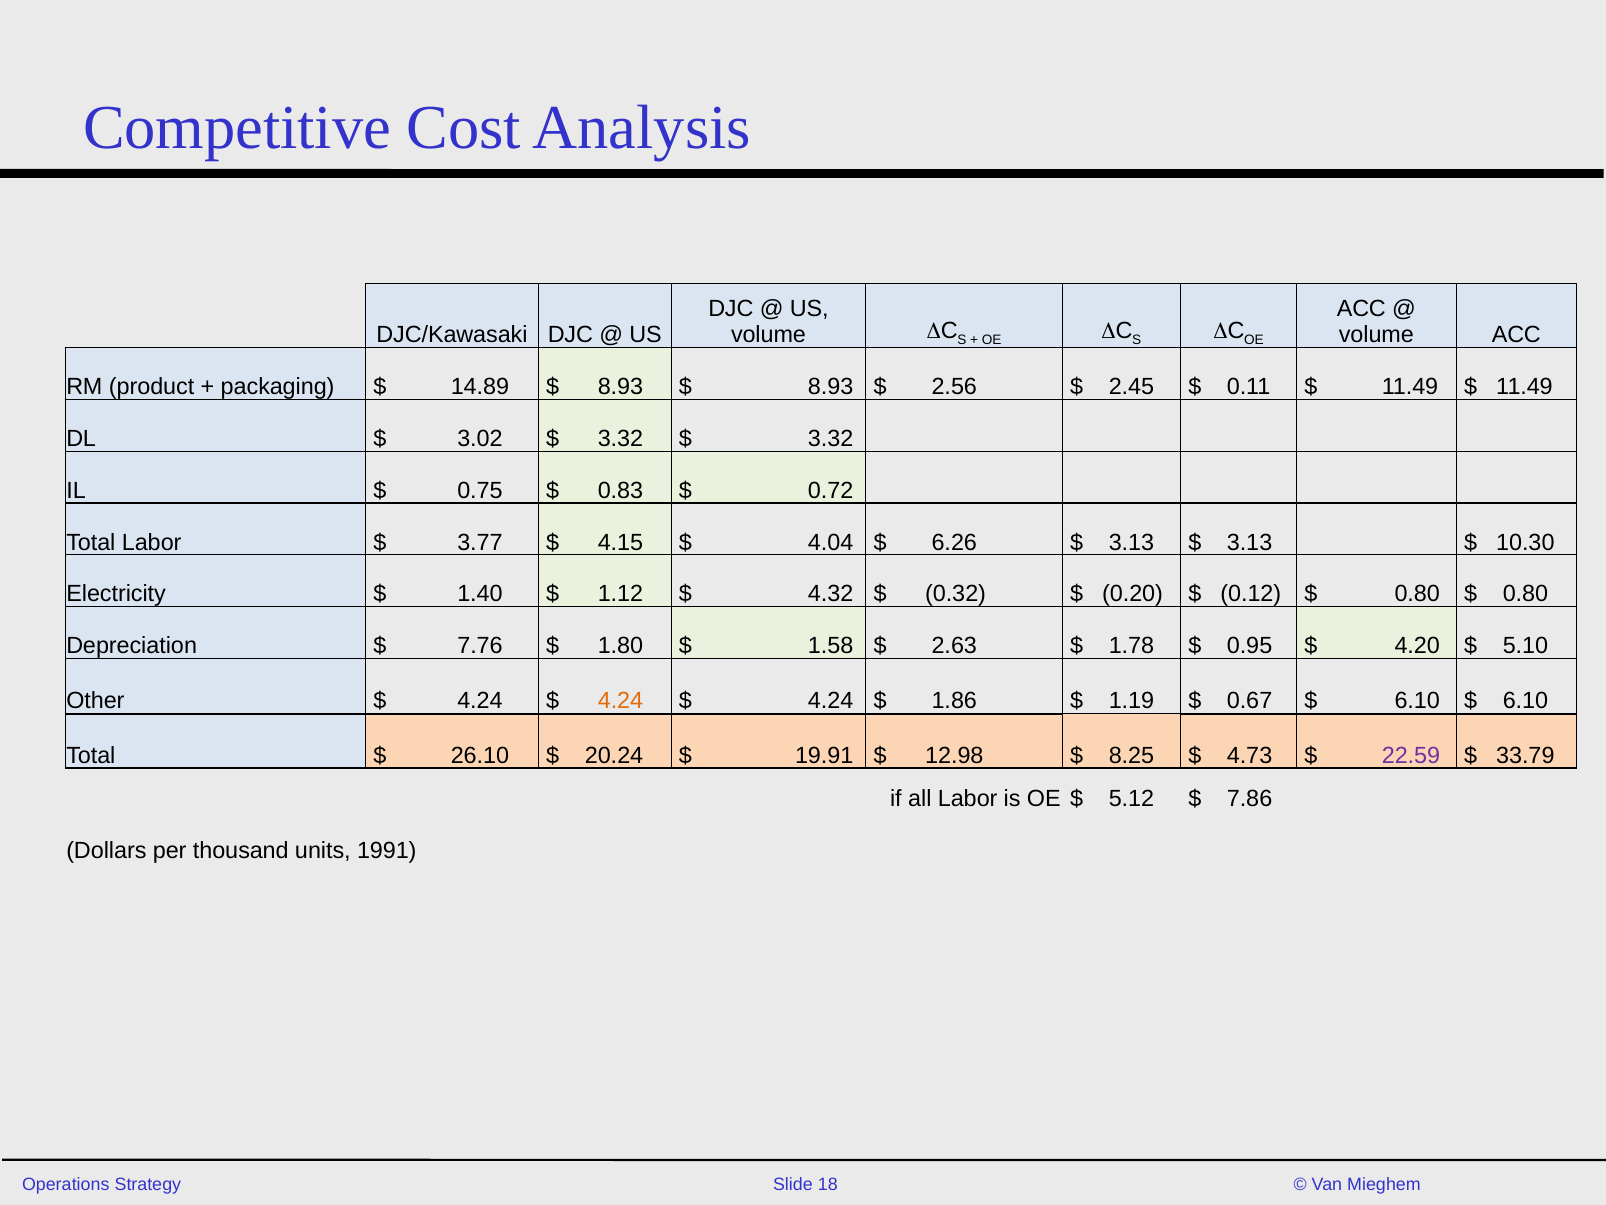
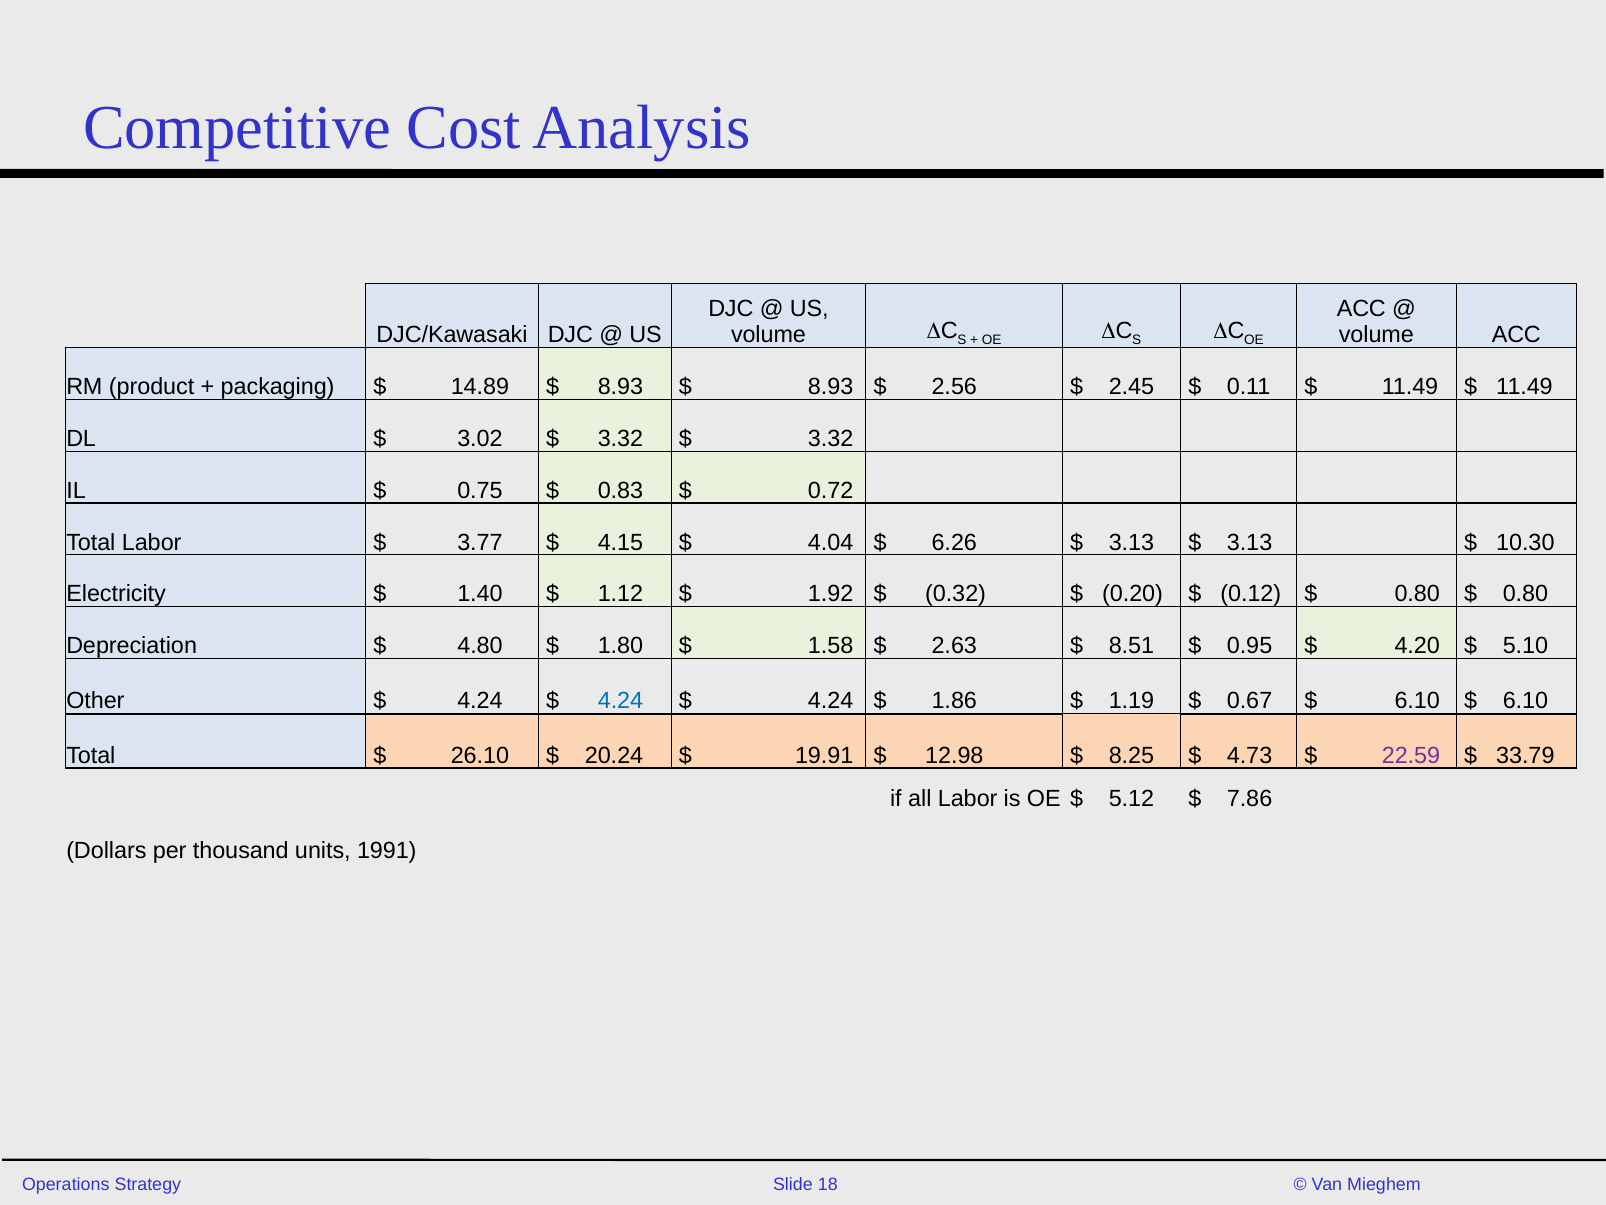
4.32: 4.32 -> 1.92
7.76: 7.76 -> 4.80
1.78: 1.78 -> 8.51
4.24 at (620, 701) colour: orange -> blue
